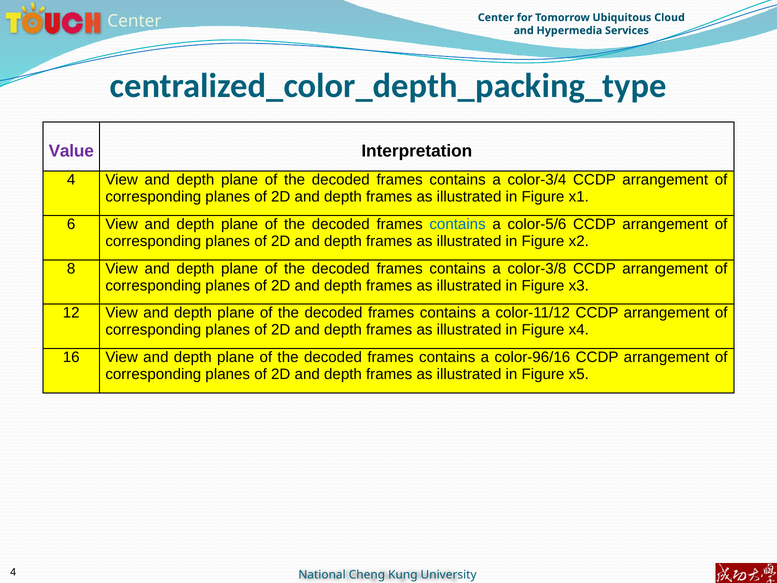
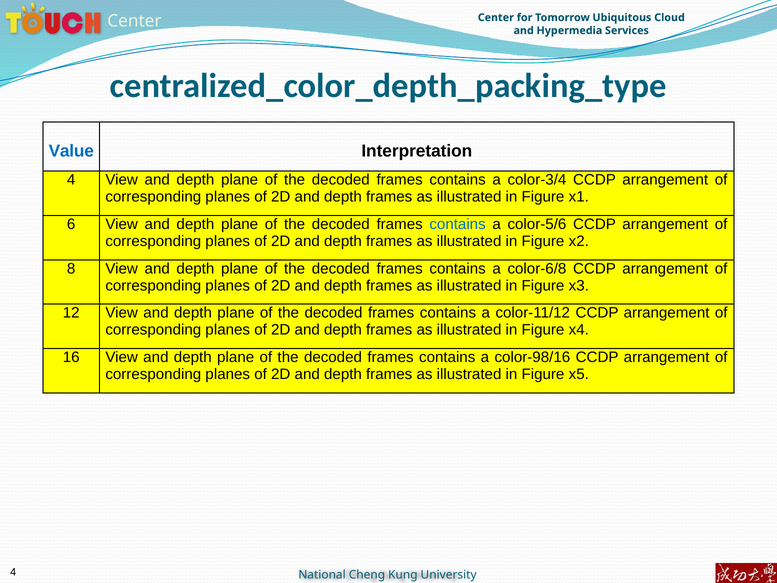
Value colour: purple -> blue
color-3/8: color-3/8 -> color-6/8
color-96/16: color-96/16 -> color-98/16
